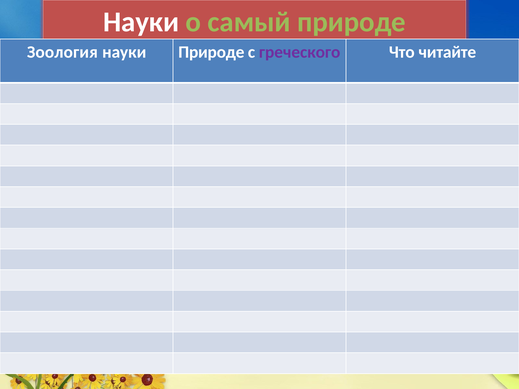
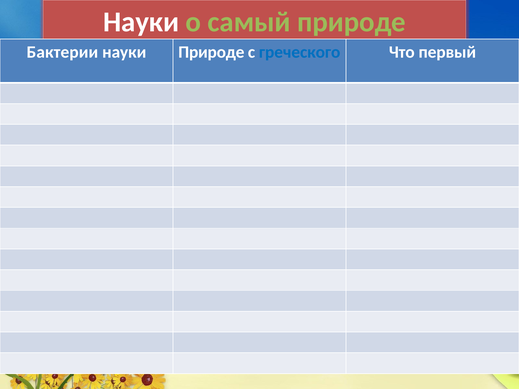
Зоология: Зоология -> Бактерии
греческого colour: purple -> blue
читайте: читайте -> первый
